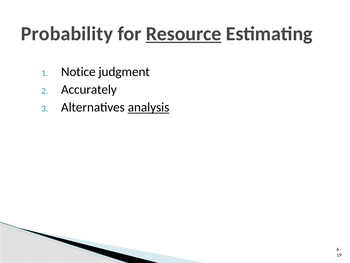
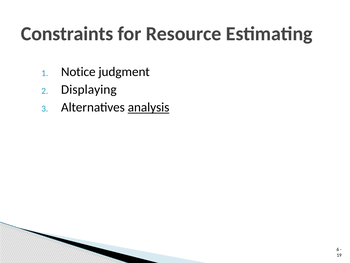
Probability: Probability -> Constraints
Resource underline: present -> none
Accurately: Accurately -> Displaying
